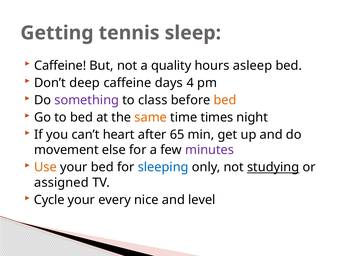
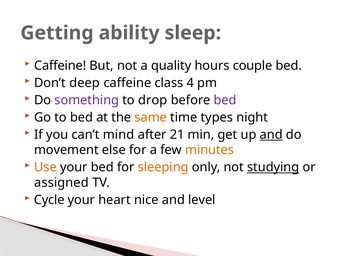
tennis: tennis -> ability
asleep: asleep -> couple
days: days -> class
class: class -> drop
bed at (225, 100) colour: orange -> purple
times: times -> types
heart: heart -> mind
65: 65 -> 21
and at (271, 135) underline: none -> present
minutes colour: purple -> orange
sleeping colour: blue -> orange
every: every -> heart
